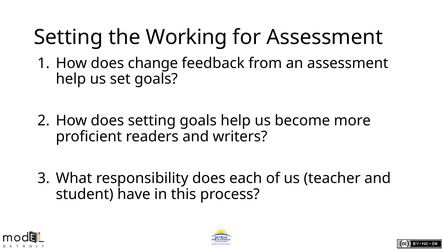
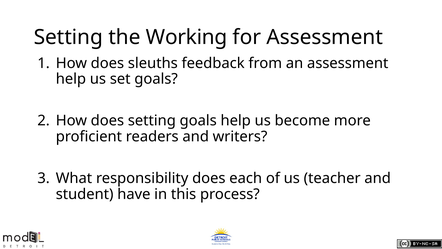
change: change -> sleuths
